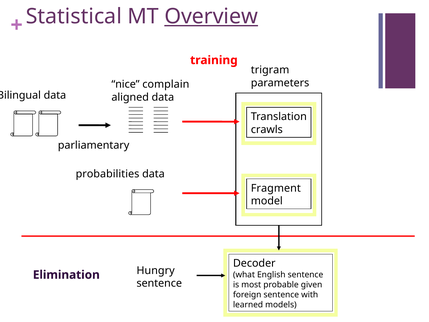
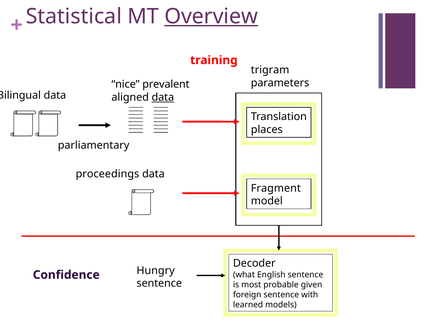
complain: complain -> prevalent
data at (163, 97) underline: none -> present
crawls: crawls -> places
probabilities: probabilities -> proceedings
Elimination: Elimination -> Confidence
